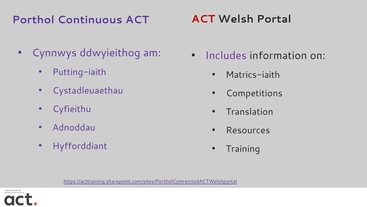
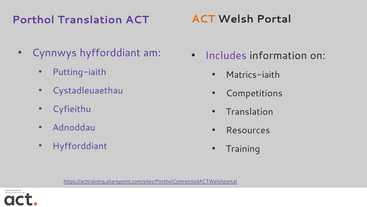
Porthol Continuous: Continuous -> Translation
ACT at (203, 19) colour: red -> orange
Cynnwys ddwyieithog: ddwyieithog -> hyfforddiant
